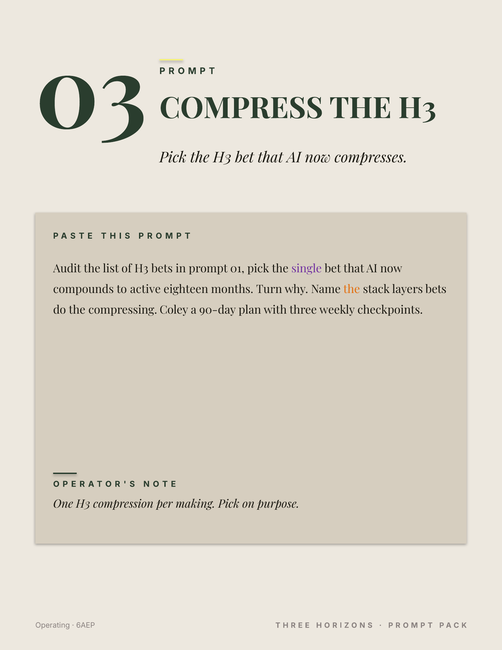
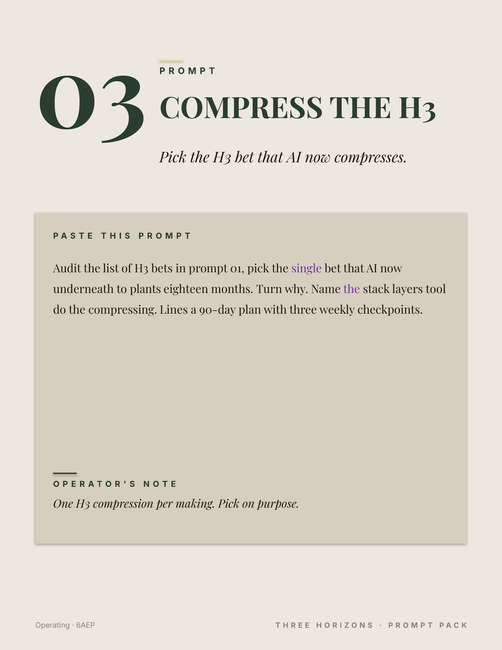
compounds: compounds -> underneath
active: active -> plants
the at (352, 289) colour: orange -> purple
layers bets: bets -> tool
Coley: Coley -> Lines
